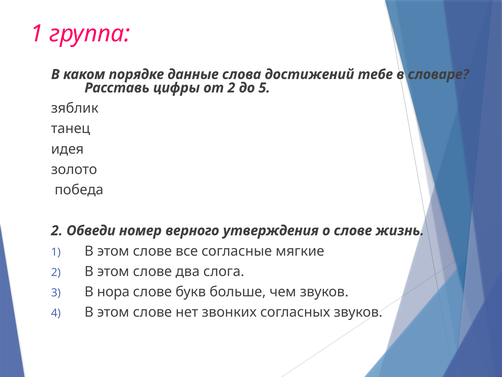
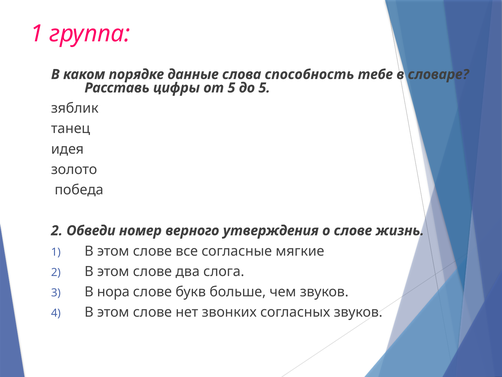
достижений: достижений -> способность
от 2: 2 -> 5
